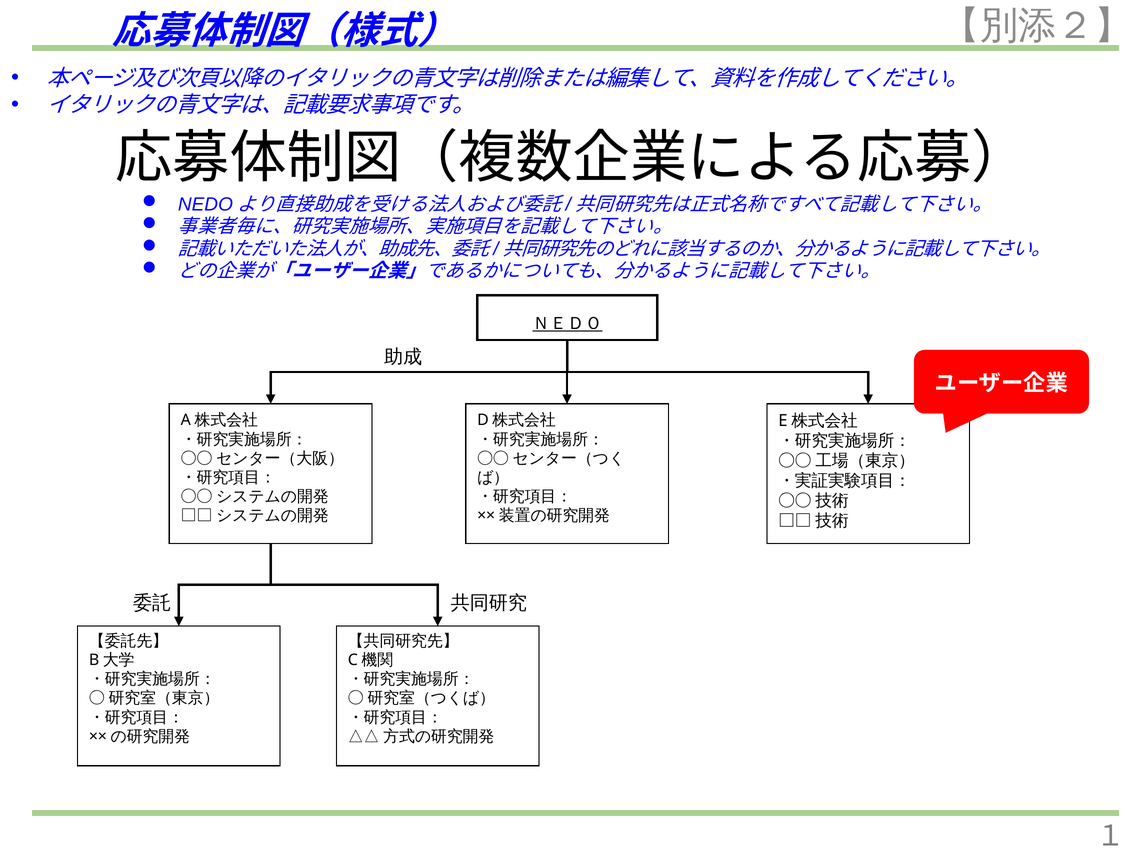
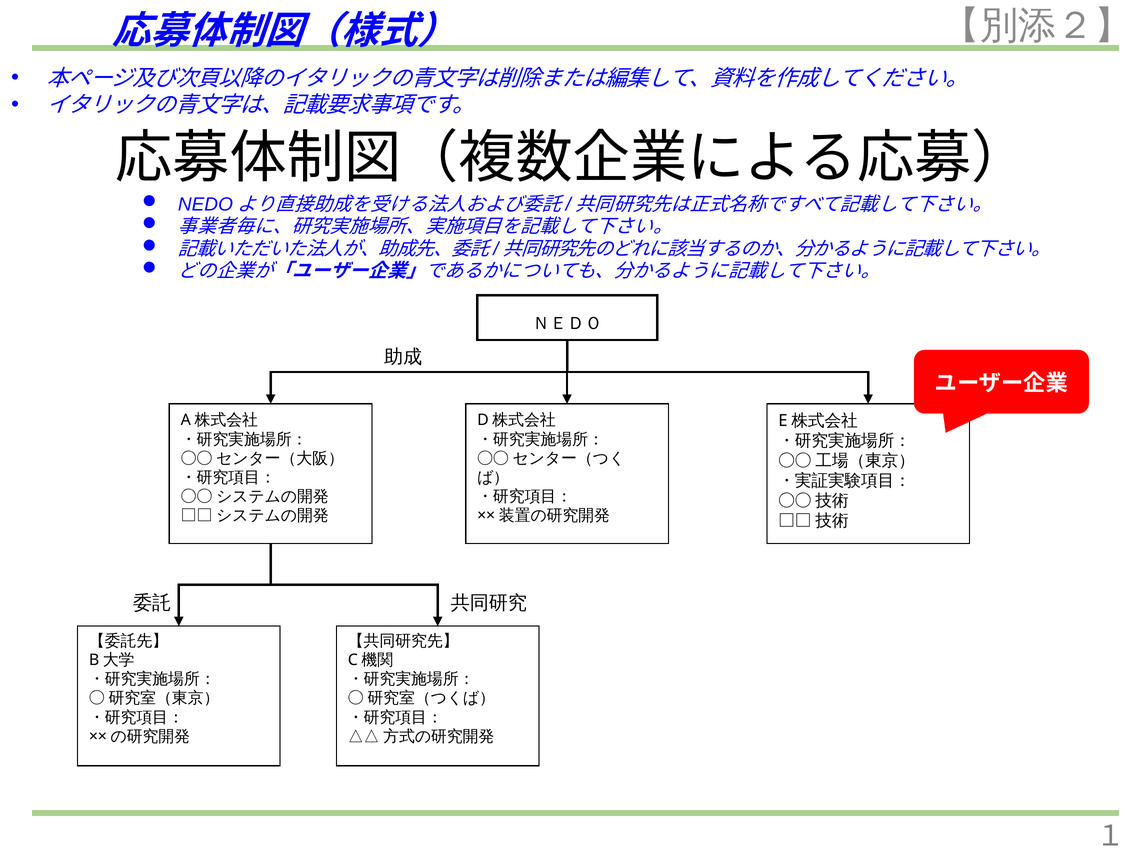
ＮＥＤＯ underline: present -> none
